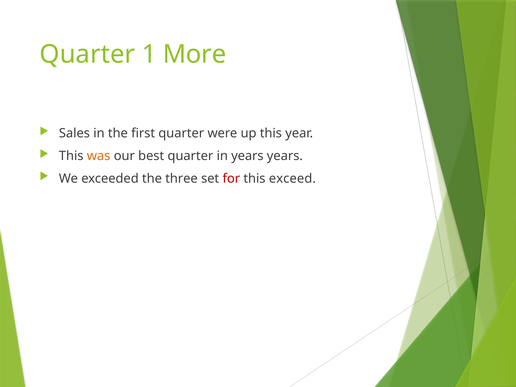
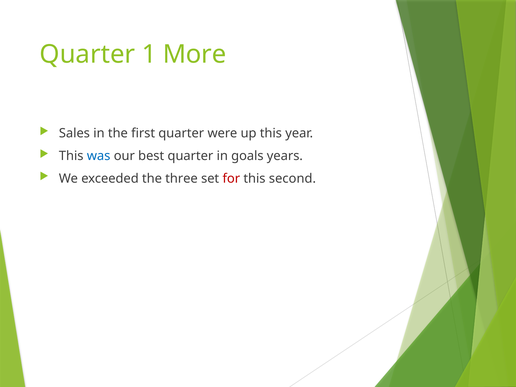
was colour: orange -> blue
in years: years -> goals
exceed: exceed -> second
